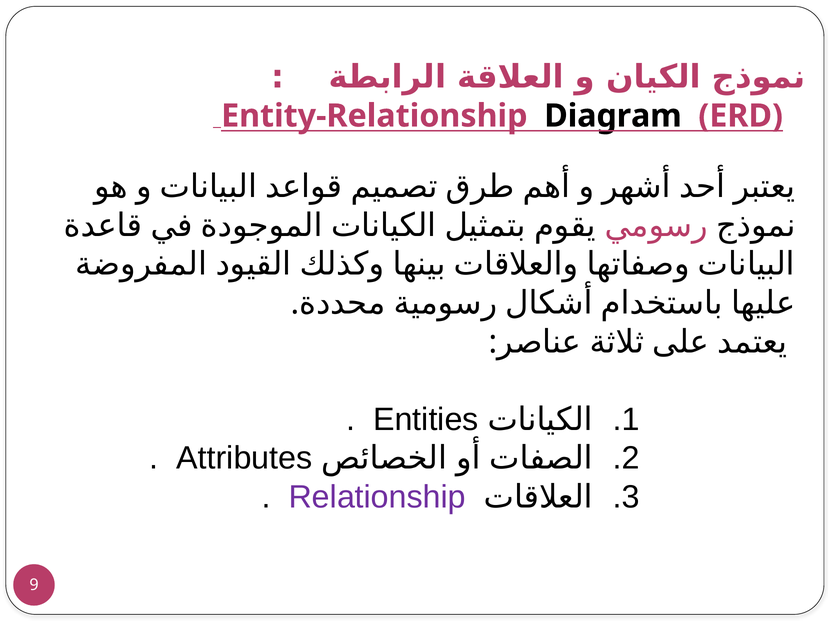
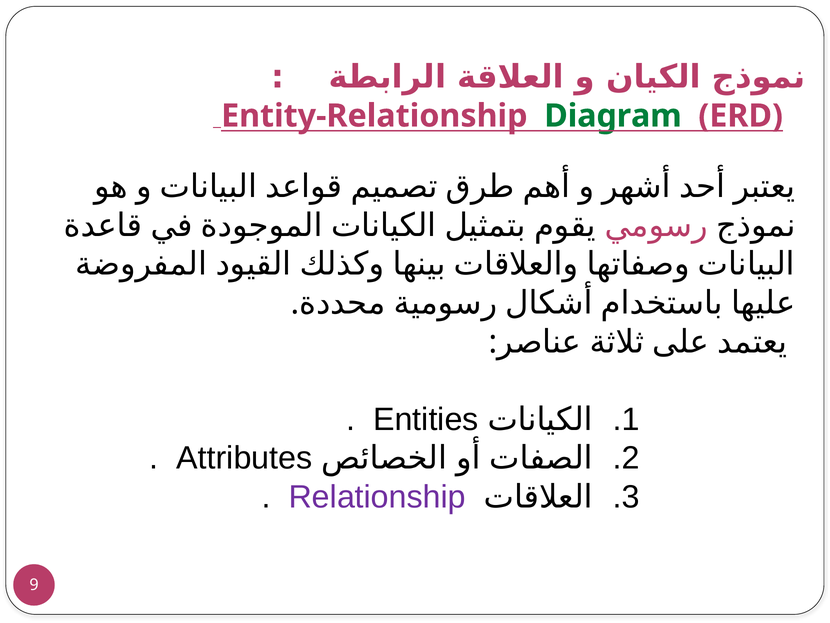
Diagram colour: black -> green
